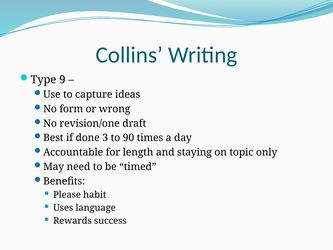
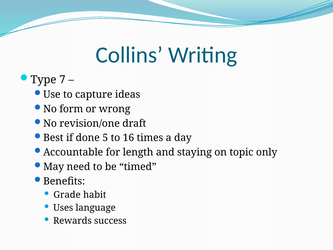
9: 9 -> 7
3: 3 -> 5
90: 90 -> 16
Please: Please -> Grade
